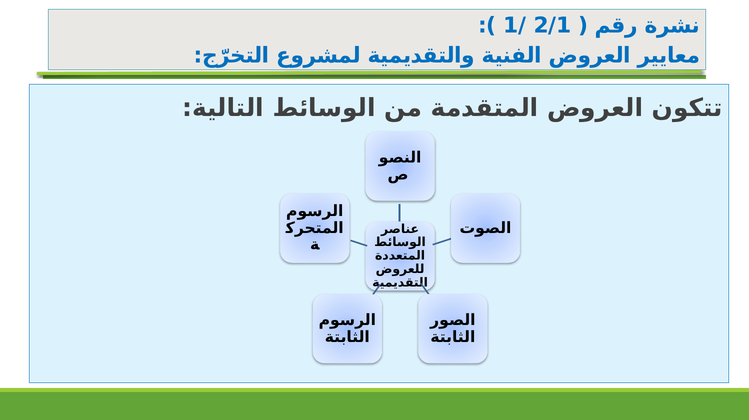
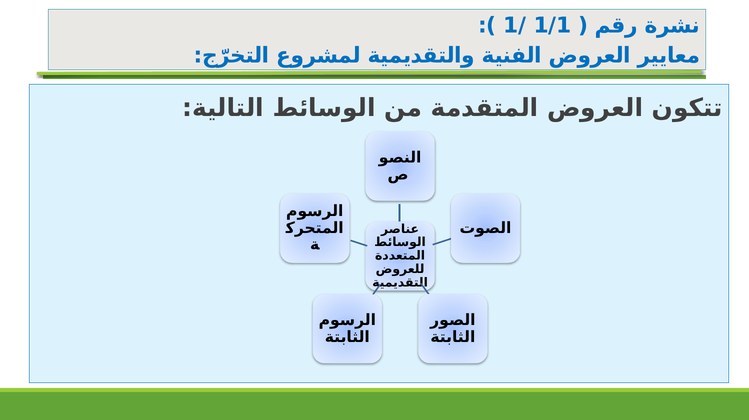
2/1: 2/1 -> 1/1
